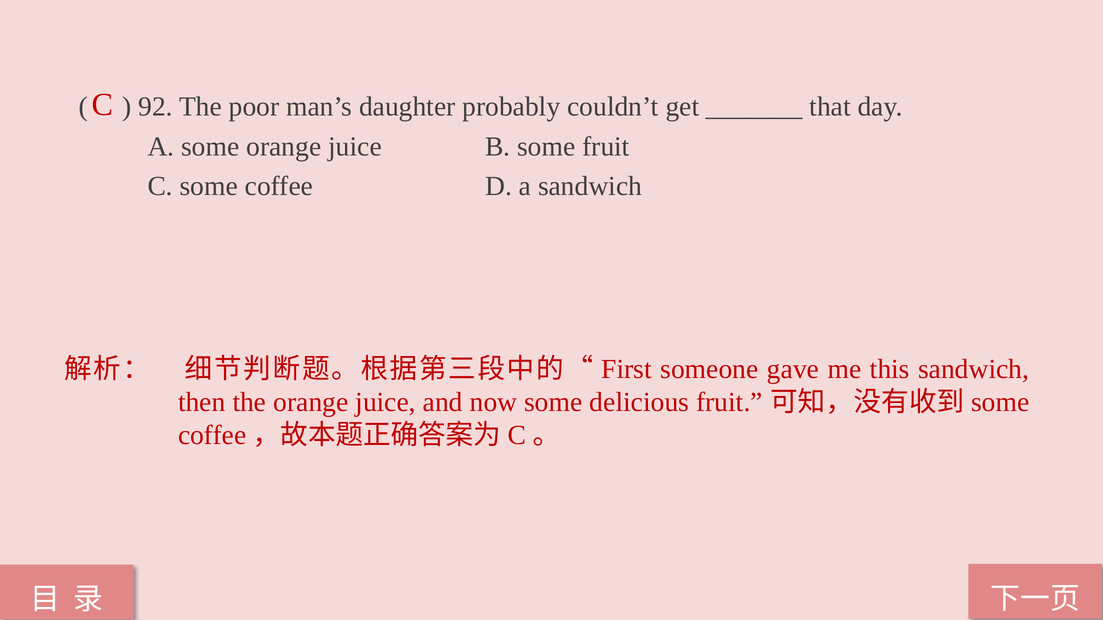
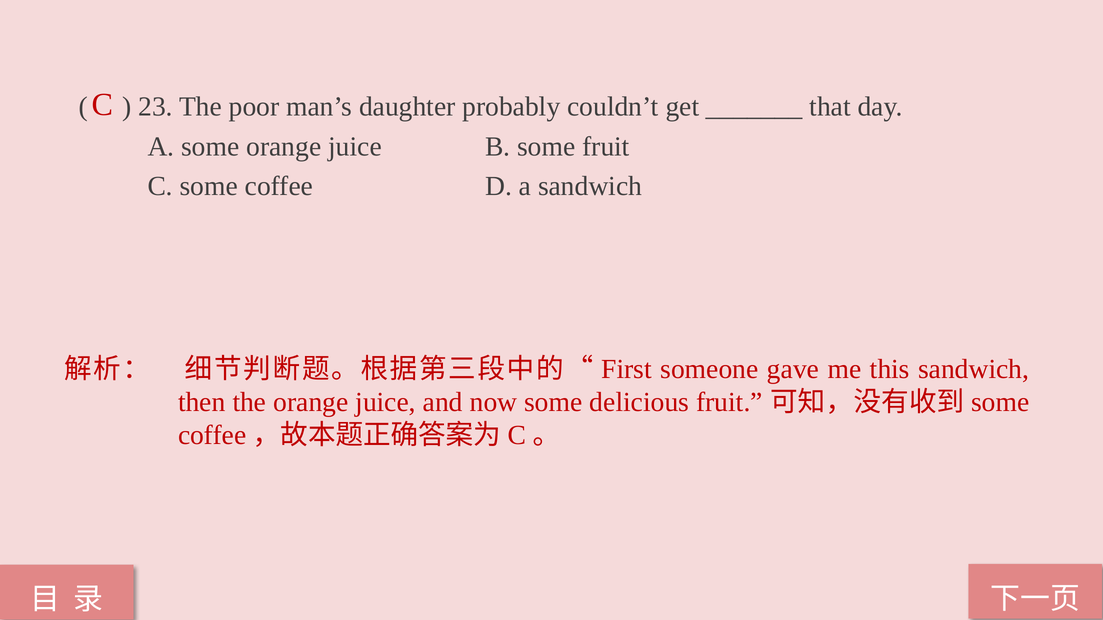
92: 92 -> 23
